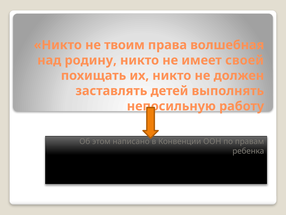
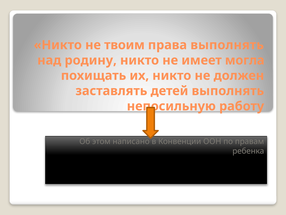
права волшебная: волшебная -> выполнять
своей: своей -> могла
